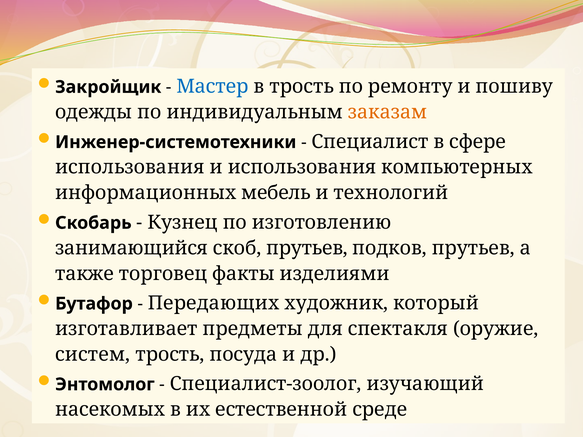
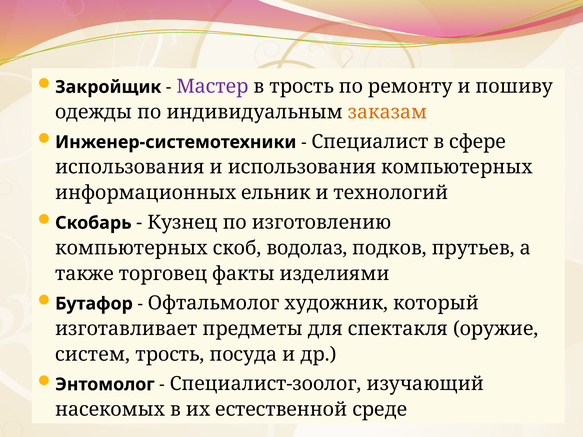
Мастер colour: blue -> purple
мебель: мебель -> ельник
занимающийся at (132, 248): занимающийся -> компьютерных
скоб прутьев: прутьев -> водолаз
Передающих: Передающих -> Офтальмолог
